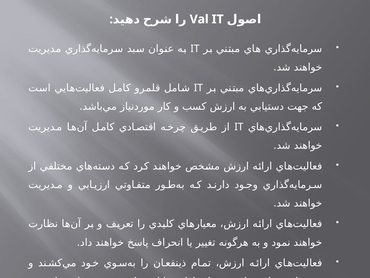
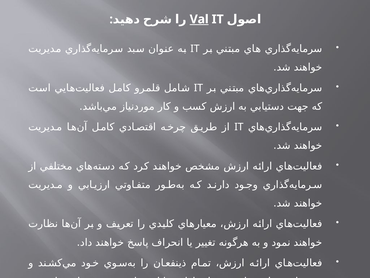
Val underline: none -> present
